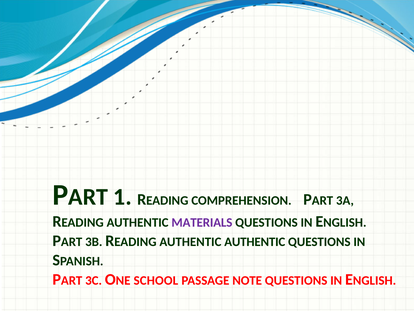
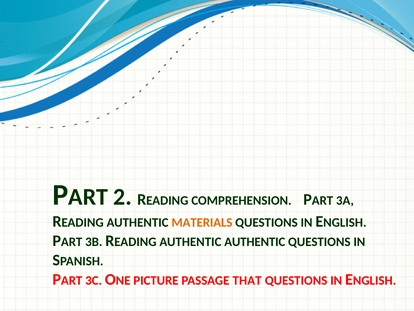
1: 1 -> 2
MATERIALS colour: purple -> orange
SCHOOL: SCHOOL -> PICTURE
NOTE: NOTE -> THAT
